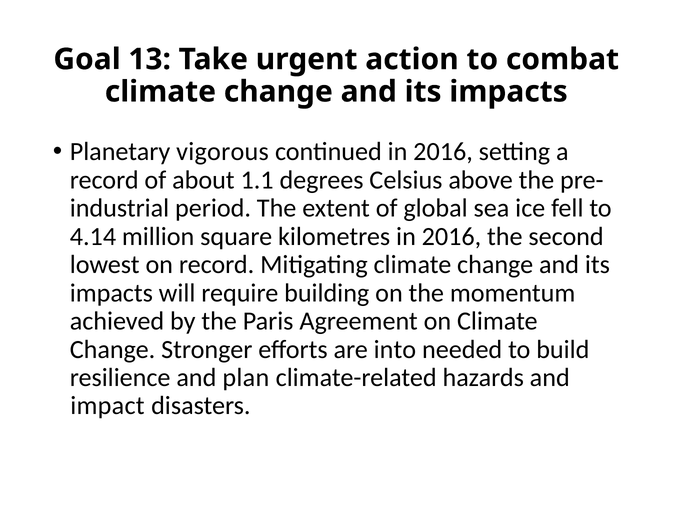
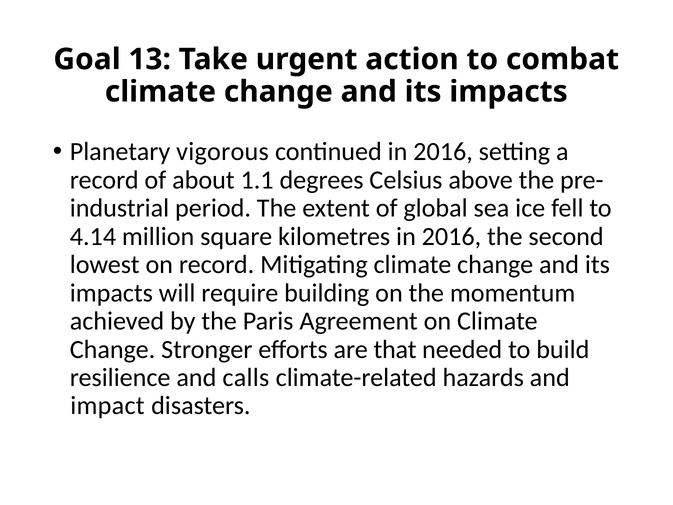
into: into -> that
plan: plan -> calls
